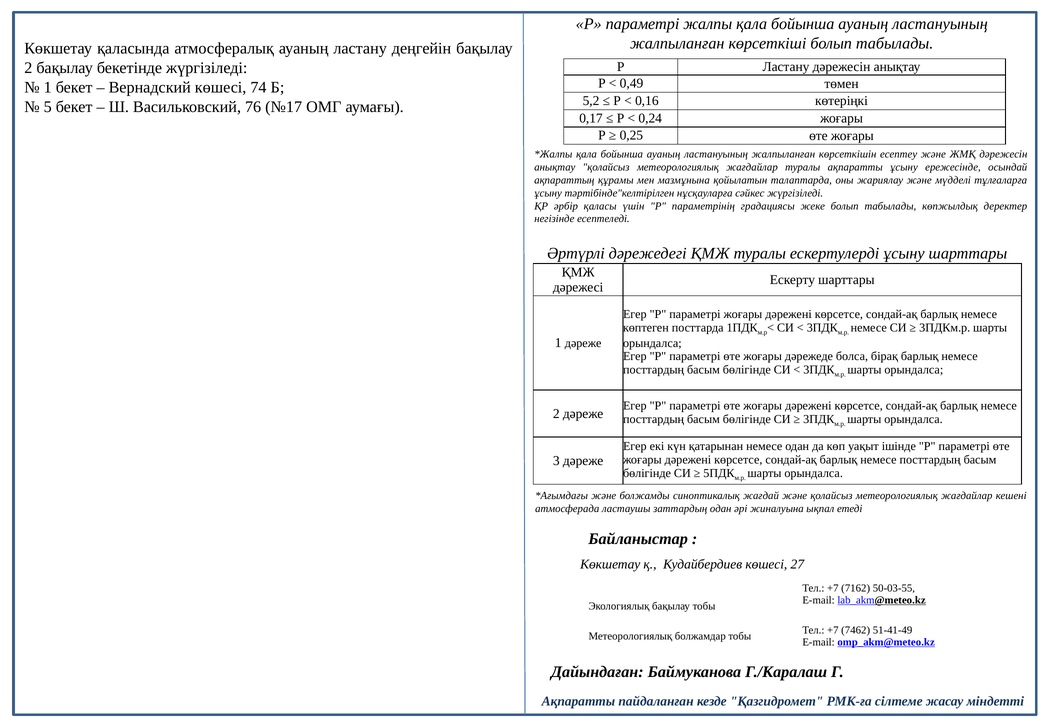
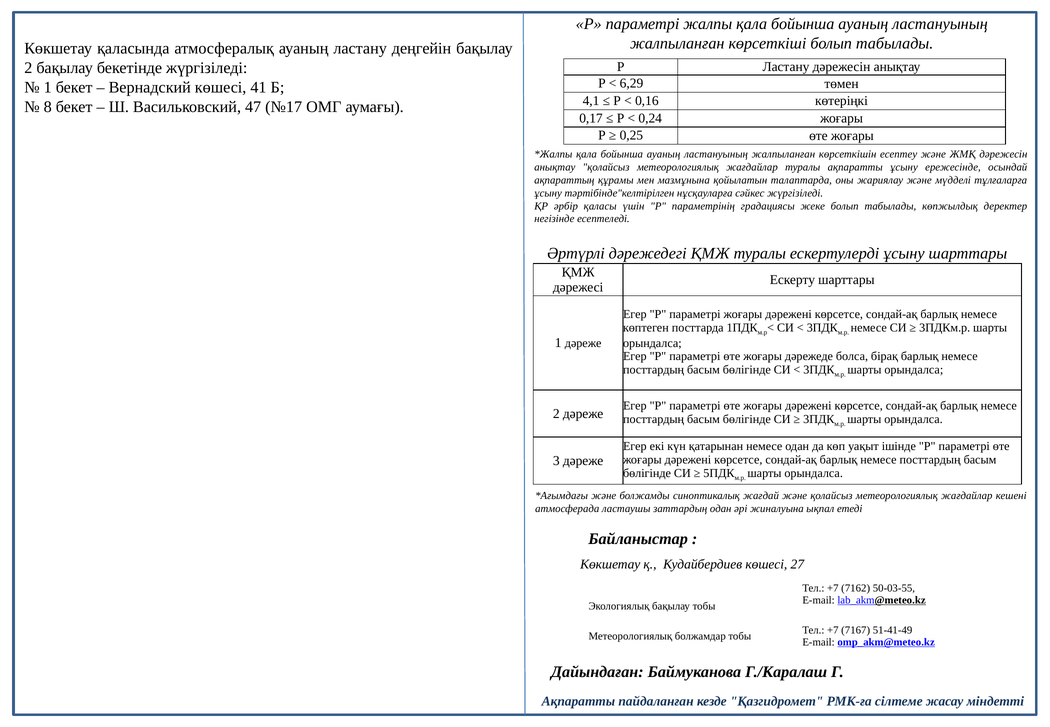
0,49: 0,49 -> 6,29
74: 74 -> 41
5,2: 5,2 -> 4,1
5: 5 -> 8
76: 76 -> 47
7462: 7462 -> 7167
